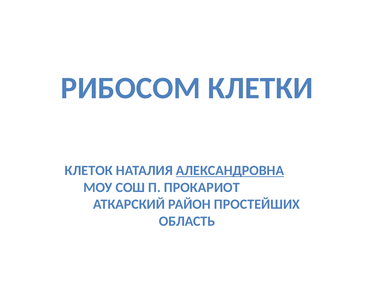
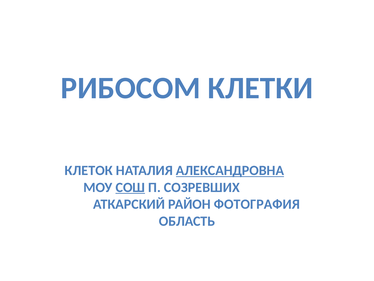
СОШ underline: none -> present
ПРОКАРИОТ: ПРОКАРИОТ -> СОЗРЕВШИХ
ПРОСТЕЙШИХ: ПРОСТЕЙШИХ -> ФОТОГРАФИЯ
